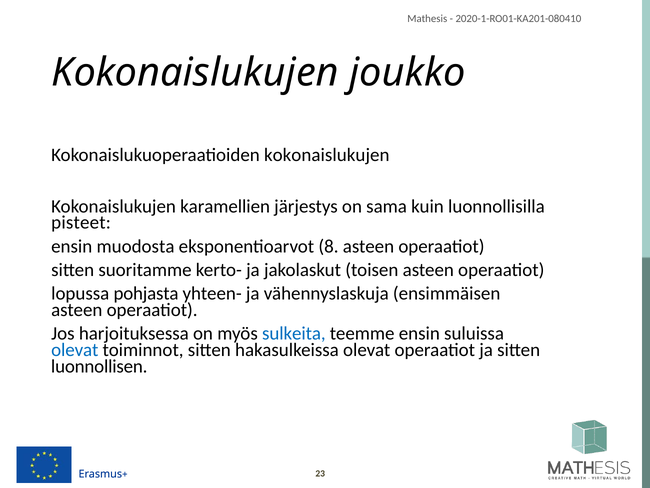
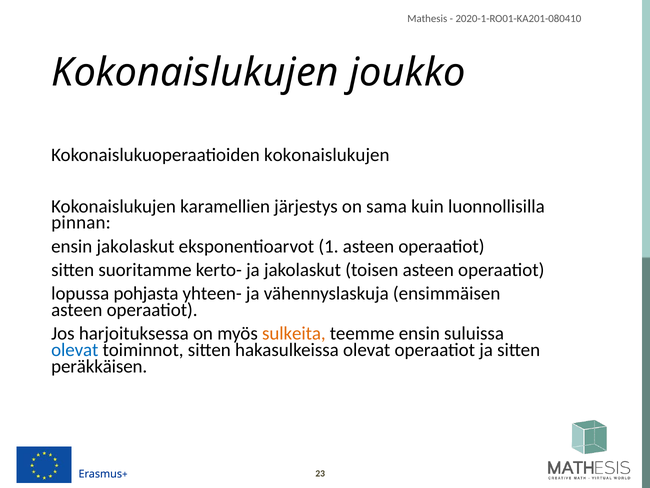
pisteet: pisteet -> pinnan
ensin muodosta: muodosta -> jakolaskut
8: 8 -> 1
sulkeita colour: blue -> orange
luonnollisen: luonnollisen -> peräkkäisen
